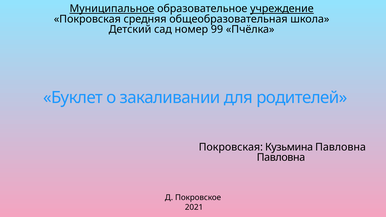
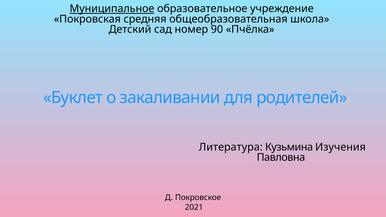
учреждение underline: present -> none
99: 99 -> 90
Покровская at (231, 147): Покровская -> Литература
Кузьмина Павловна: Павловна -> Изучения
